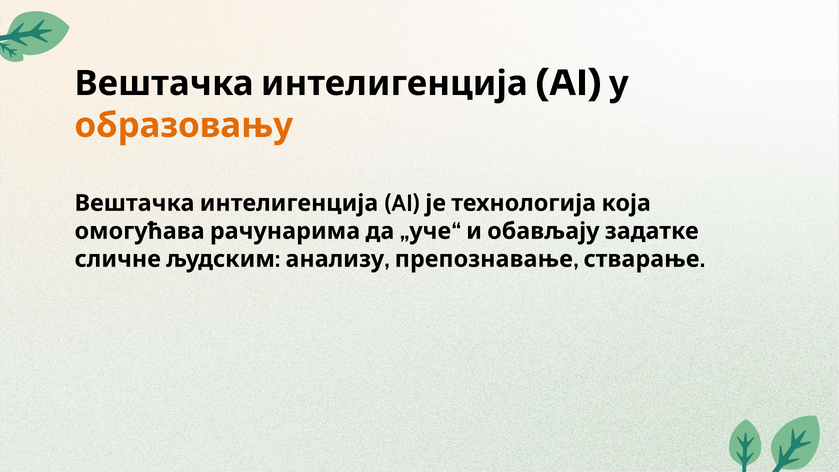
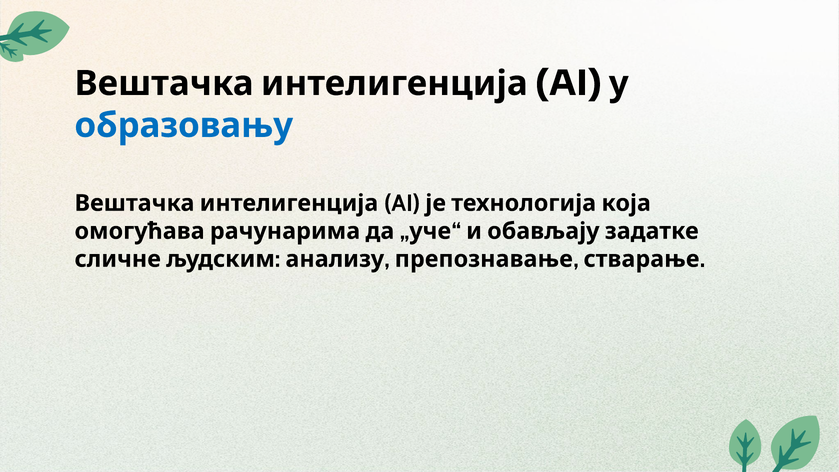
образовању colour: orange -> blue
